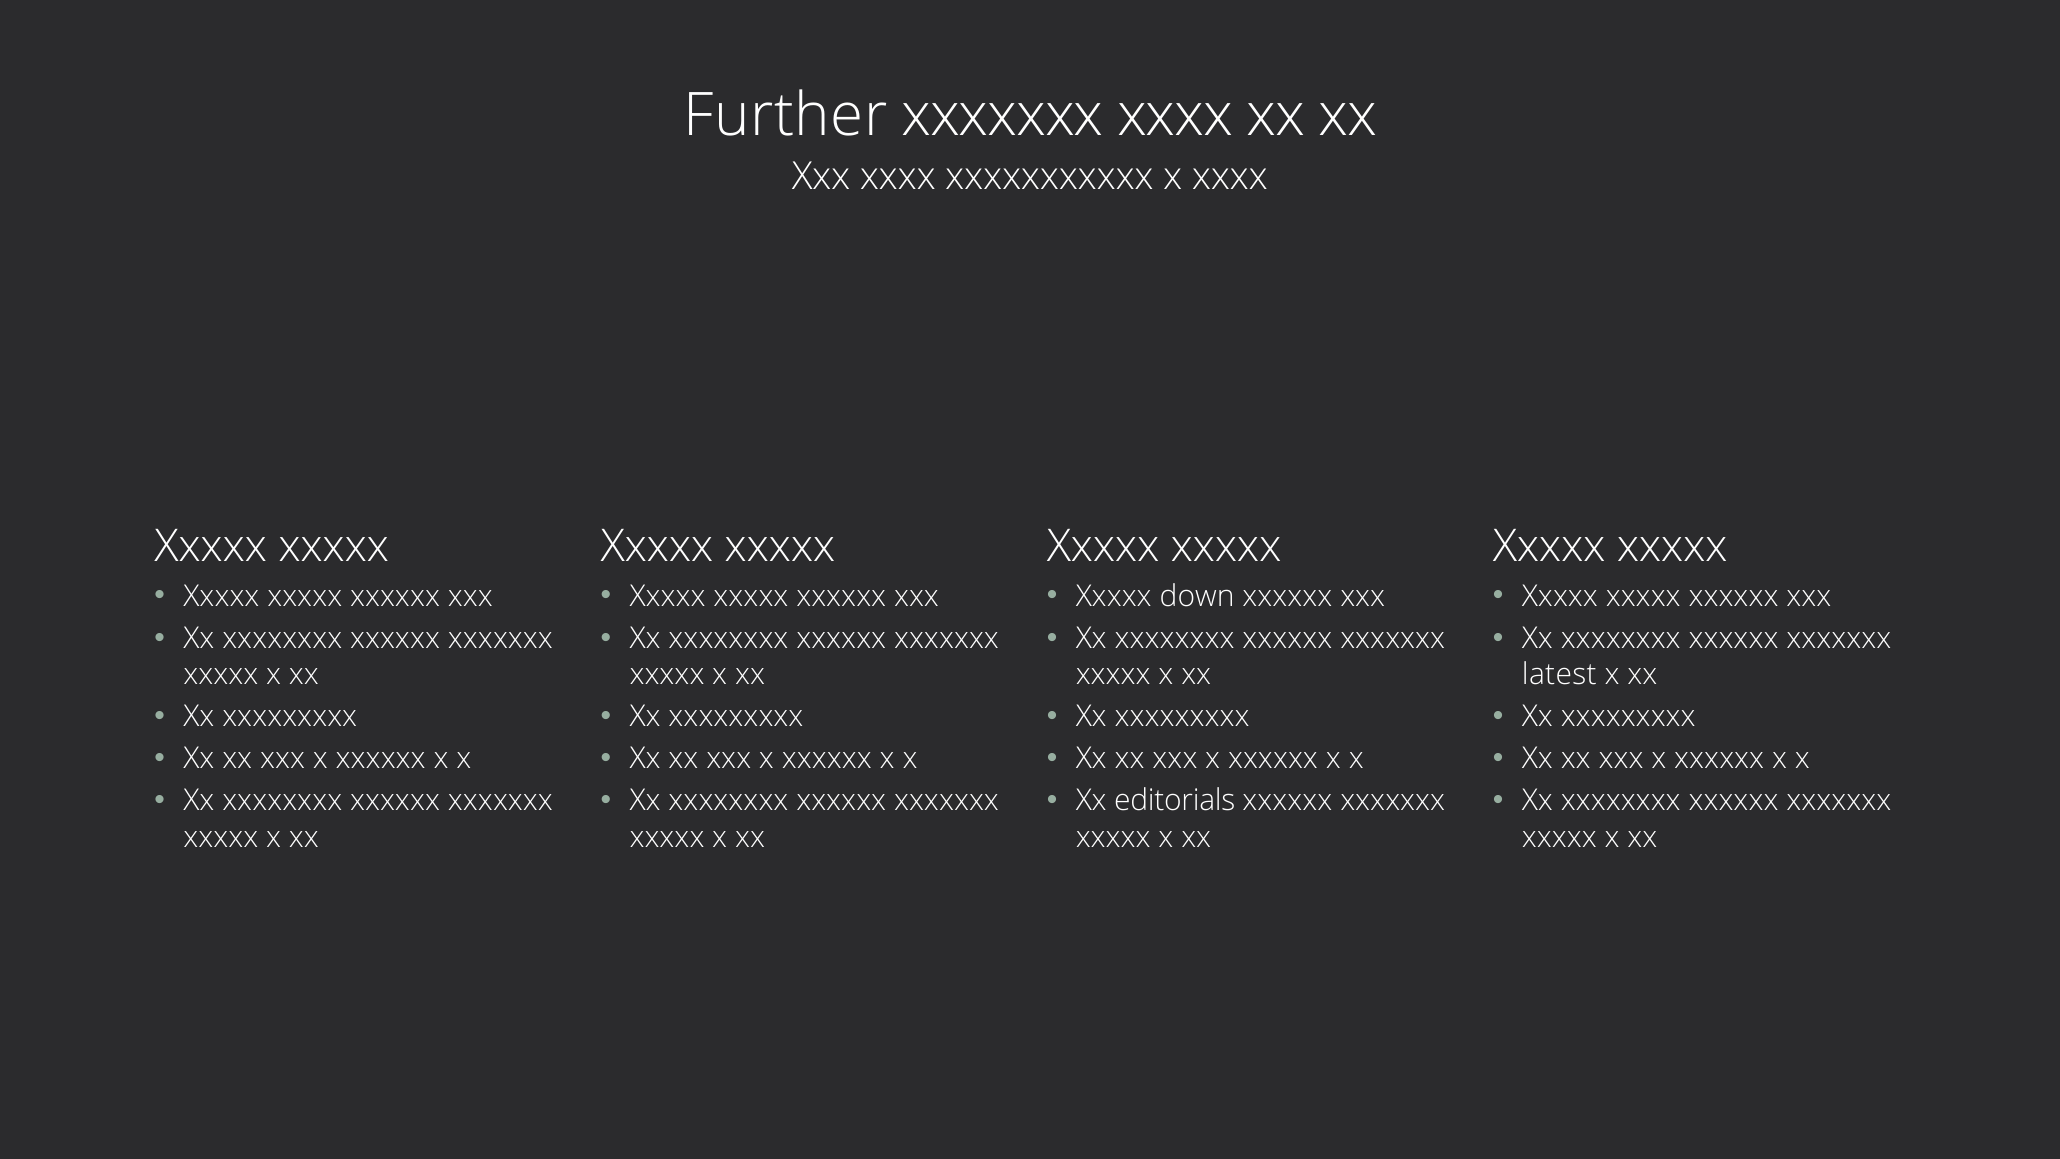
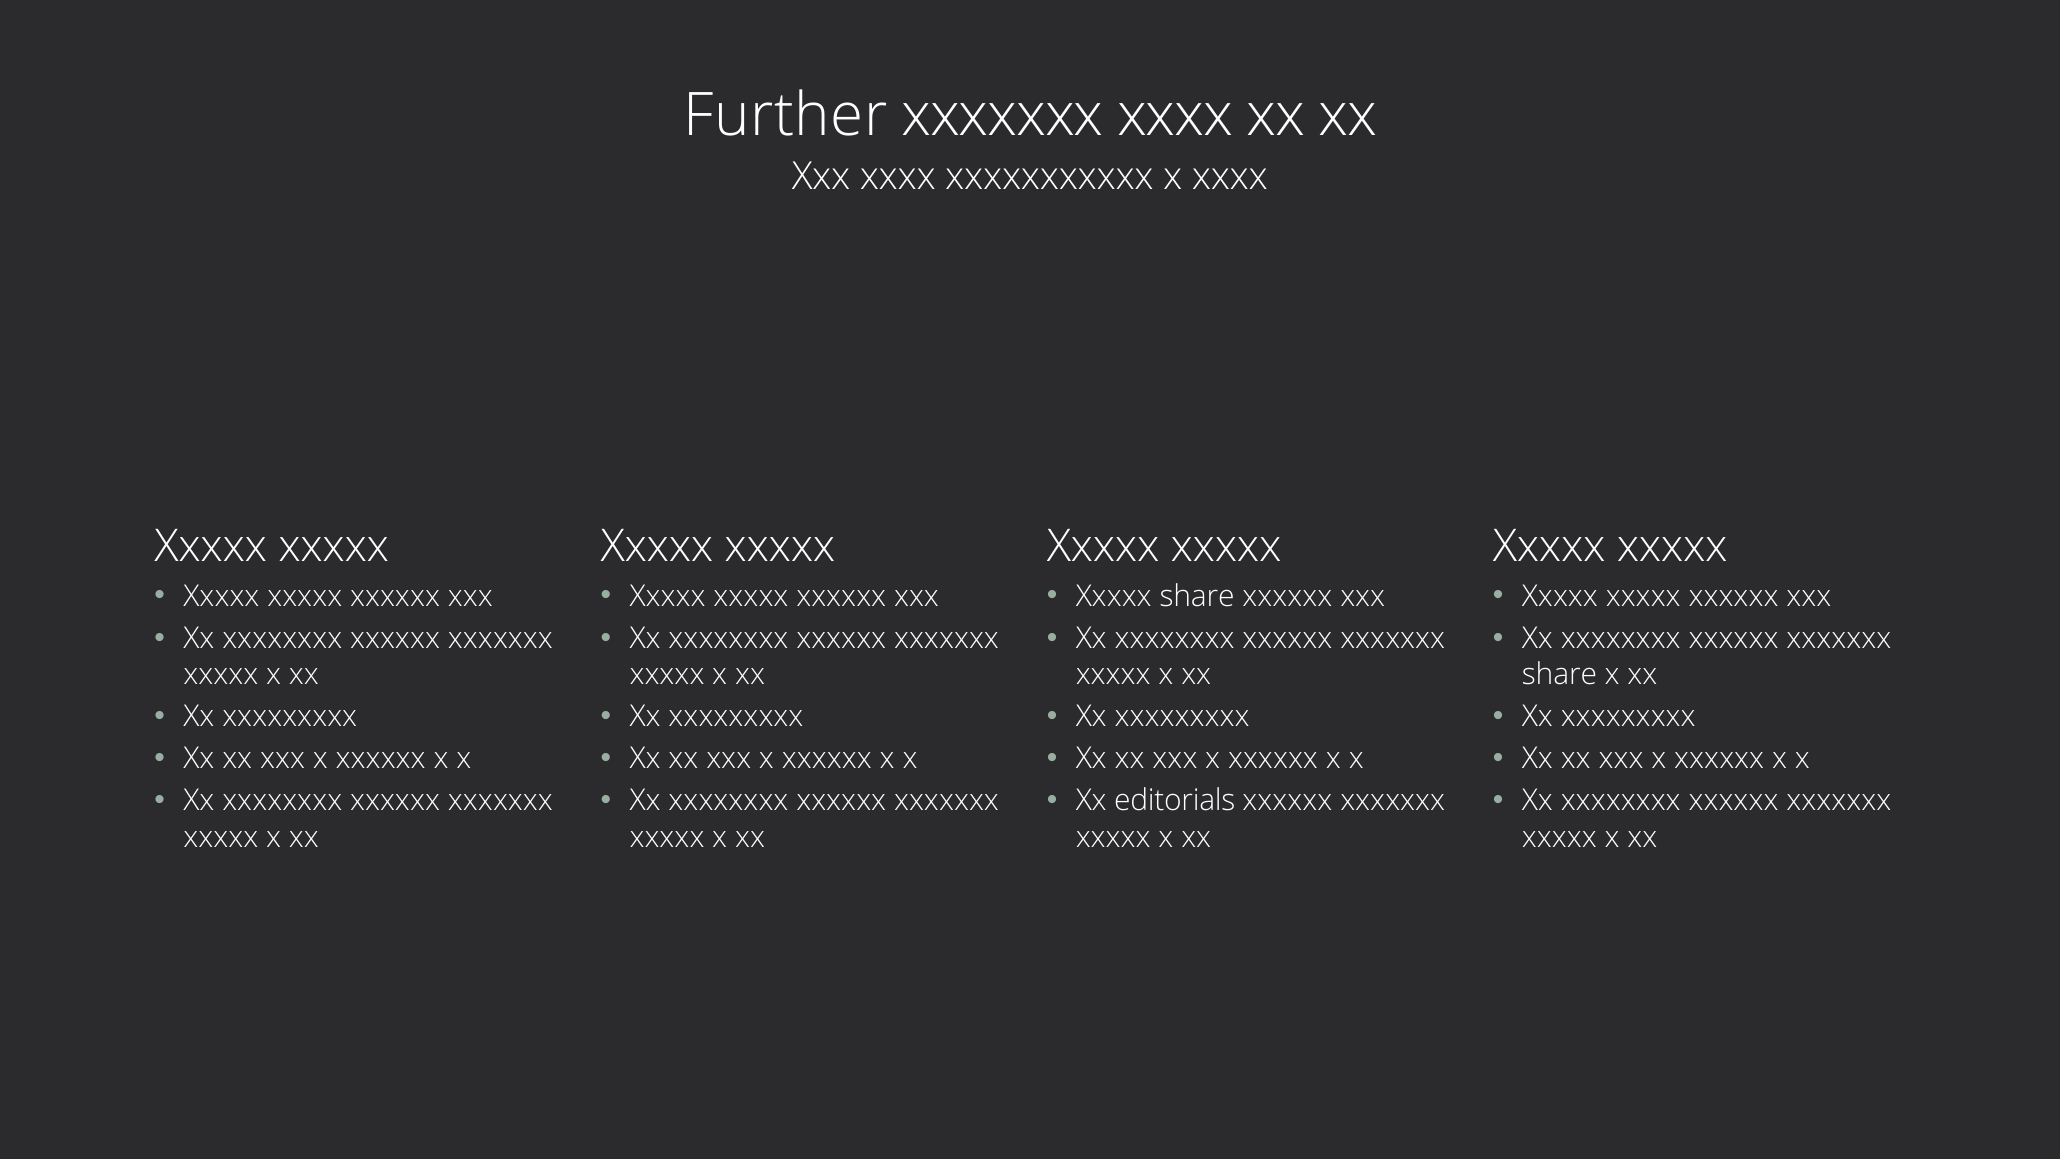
Xxxxx down: down -> share
latest at (1559, 675): latest -> share
